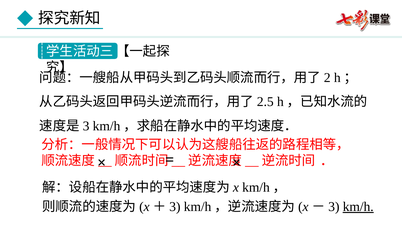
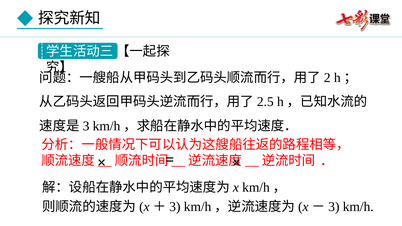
km/h underline: present -> none
